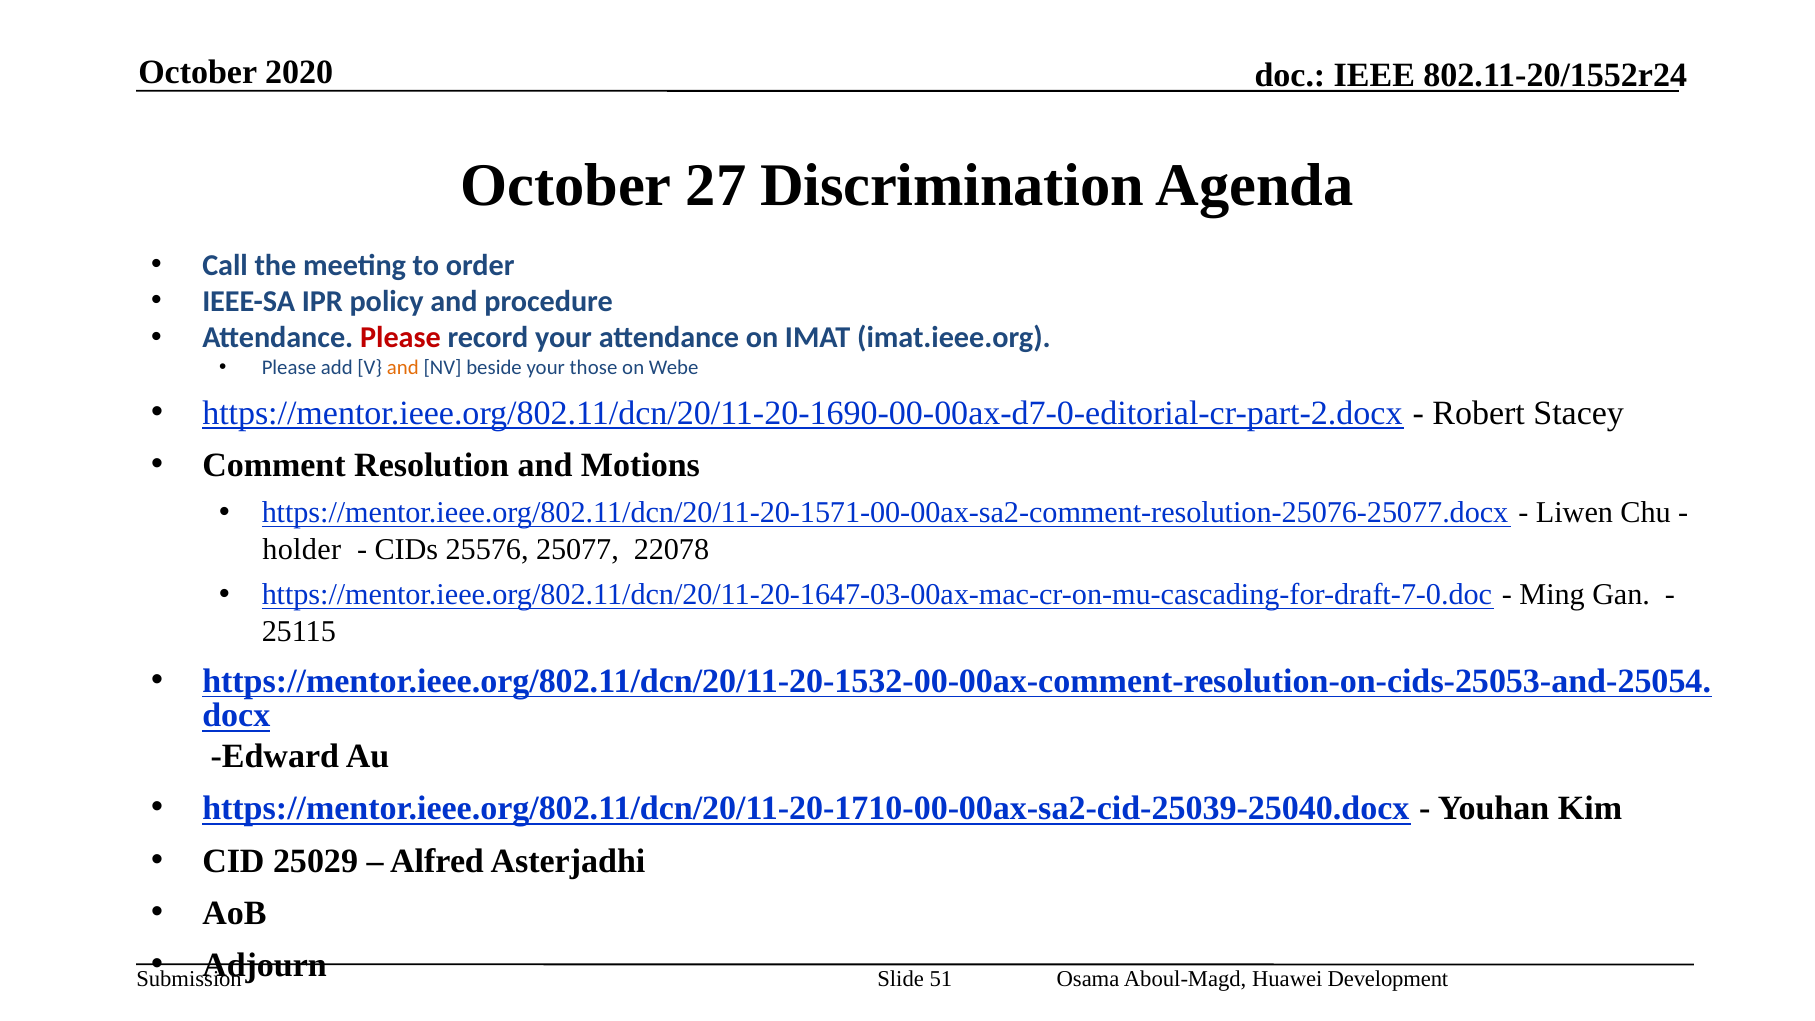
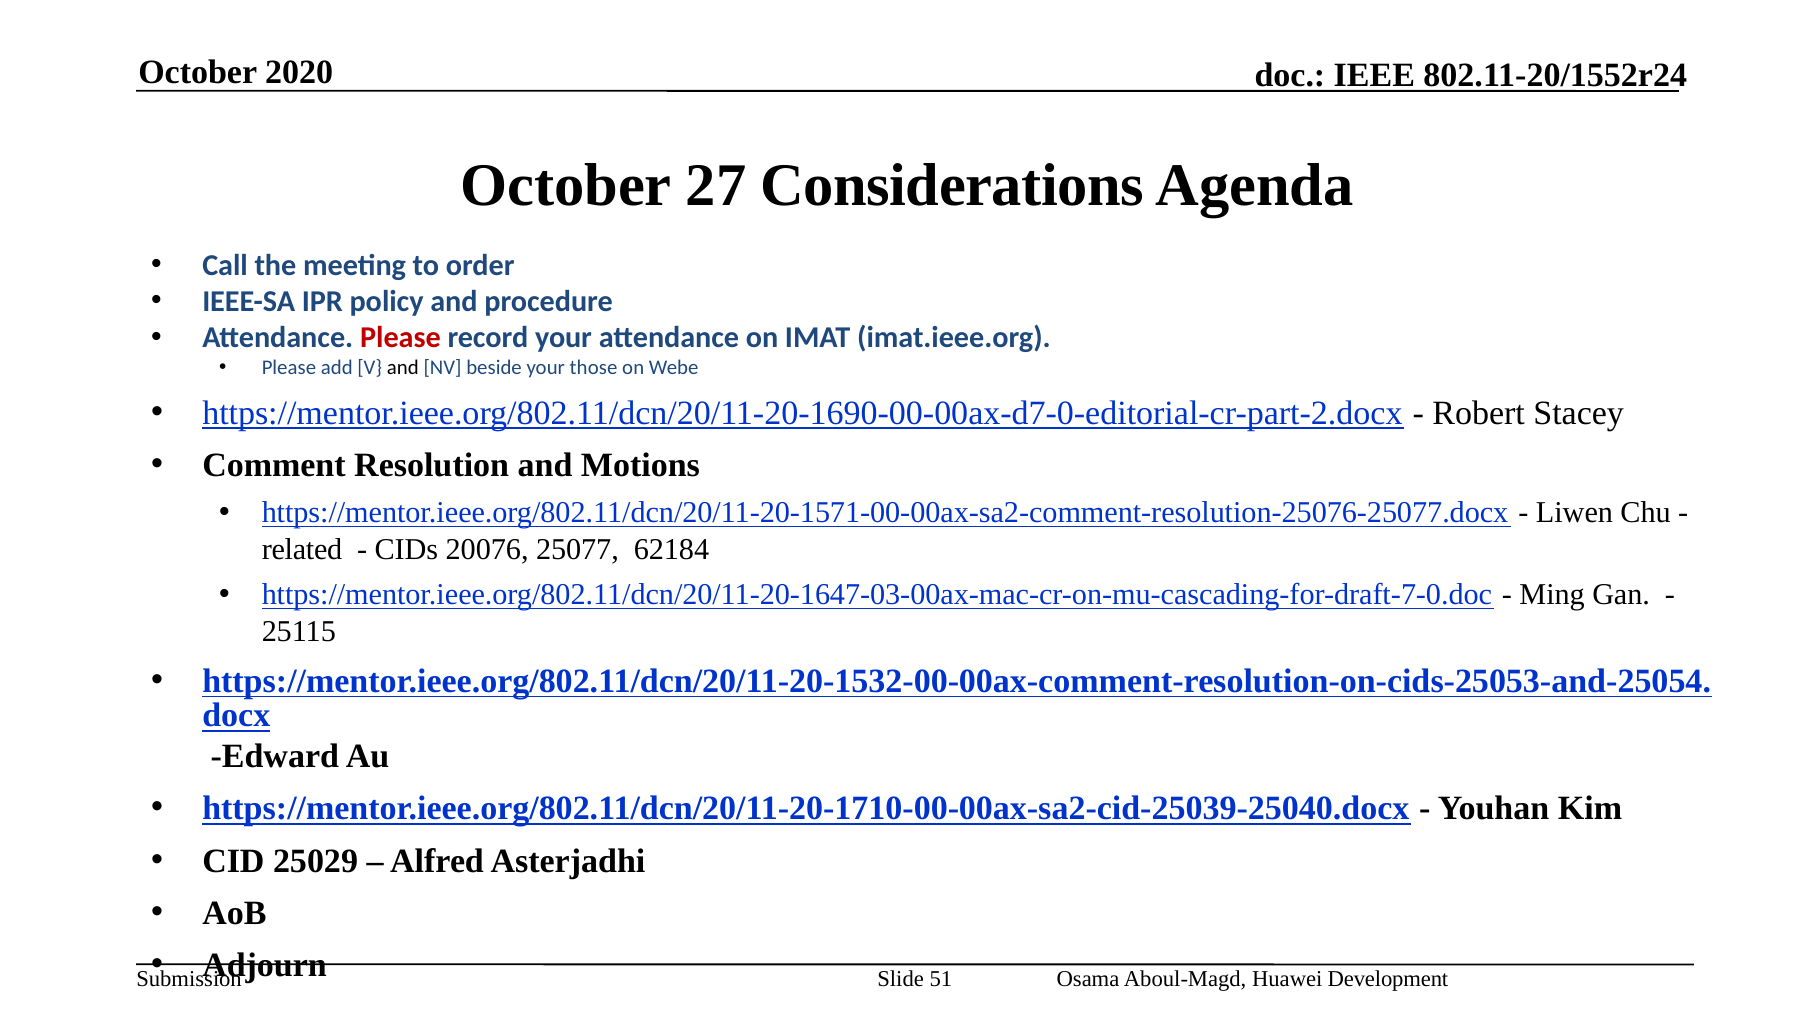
Discrimination: Discrimination -> Considerations
and at (403, 368) colour: orange -> black
holder: holder -> related
25576: 25576 -> 20076
22078: 22078 -> 62184
